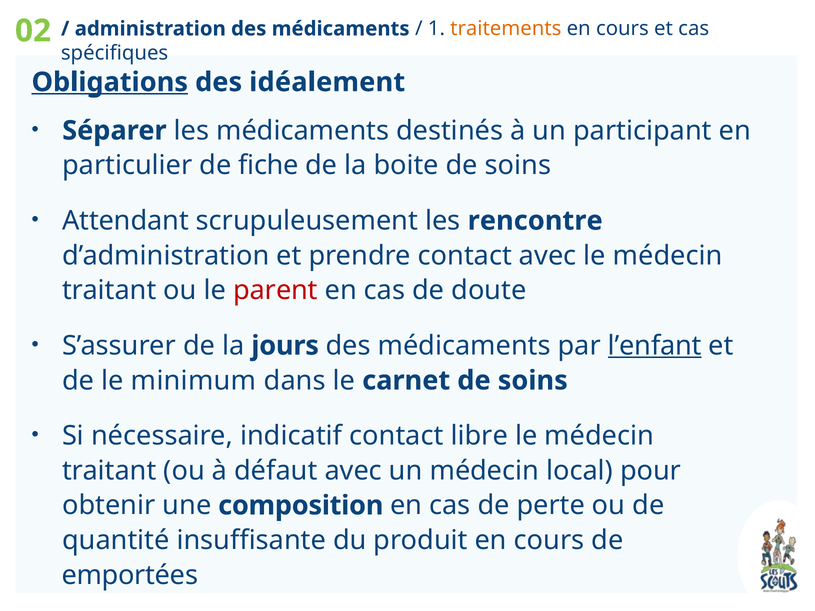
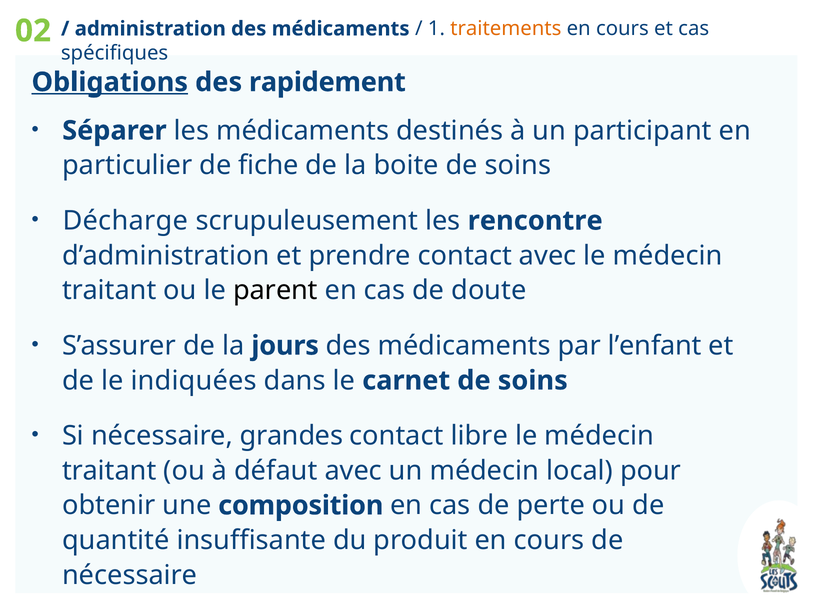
idéalement: idéalement -> rapidement
Attendant: Attendant -> Décharge
parent colour: red -> black
l’enfant underline: present -> none
minimum: minimum -> indiquées
indicatif: indicatif -> grandes
emportées at (130, 575): emportées -> nécessaire
